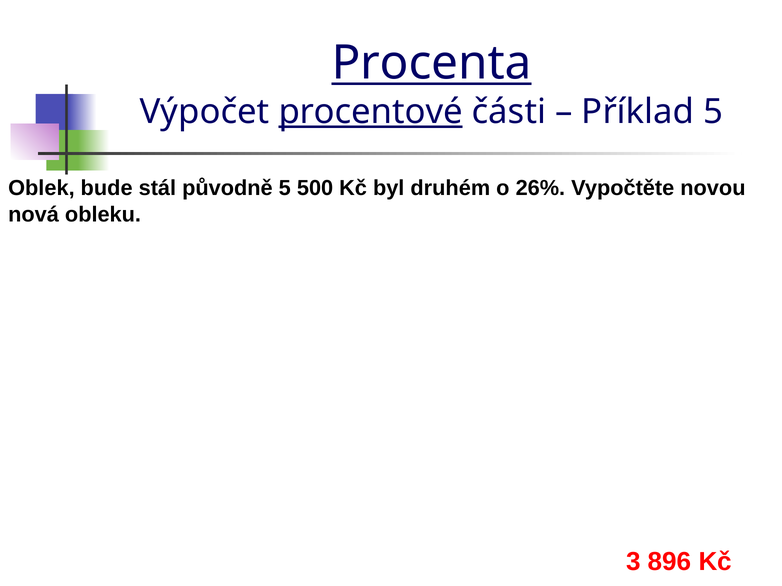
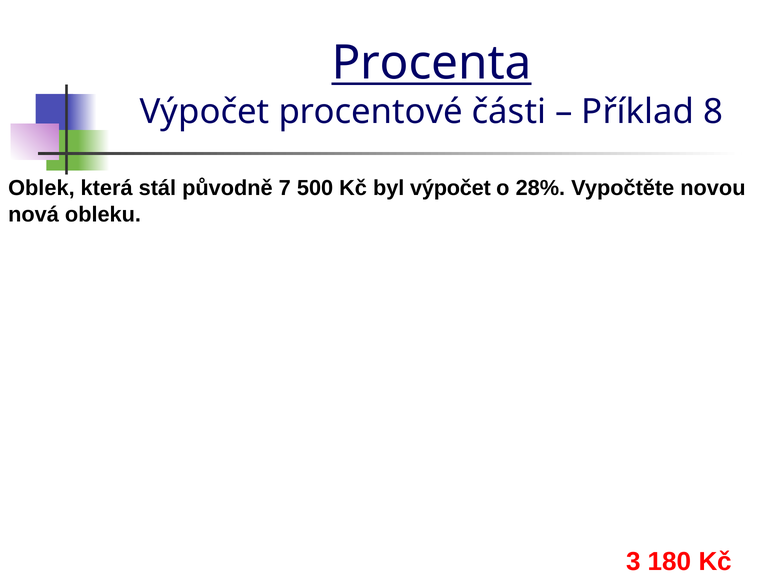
procentové underline: present -> none
Příklad 5: 5 -> 8
bude: bude -> která
původně 5: 5 -> 7
byl druhém: druhém -> výpočet
26%: 26% -> 28%
896: 896 -> 180
